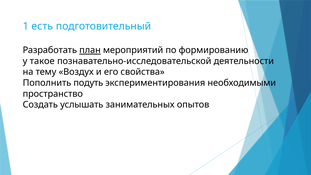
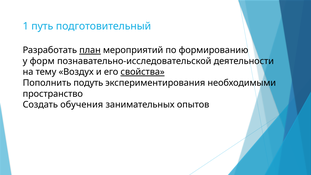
есть: есть -> путь
такое: такое -> форм
свойства underline: none -> present
услышать: услышать -> обучения
